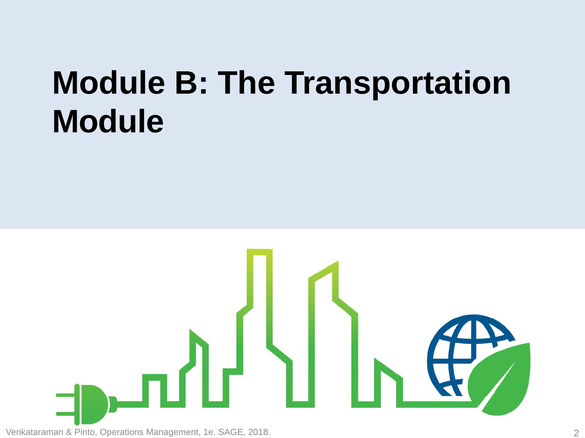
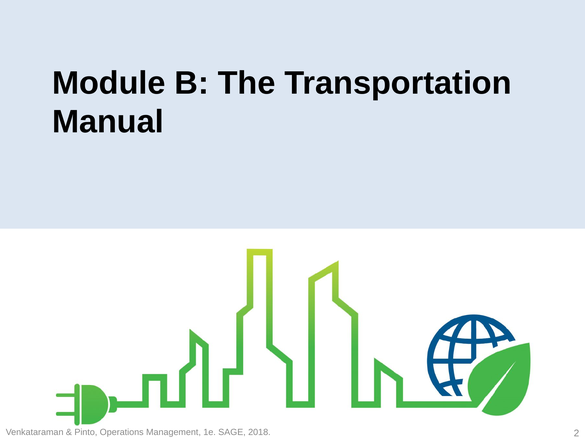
Module at (108, 122): Module -> Manual
